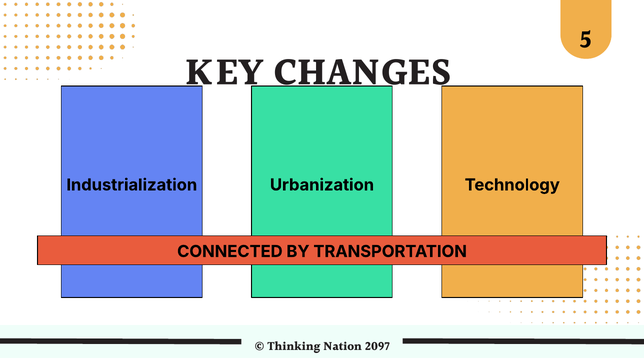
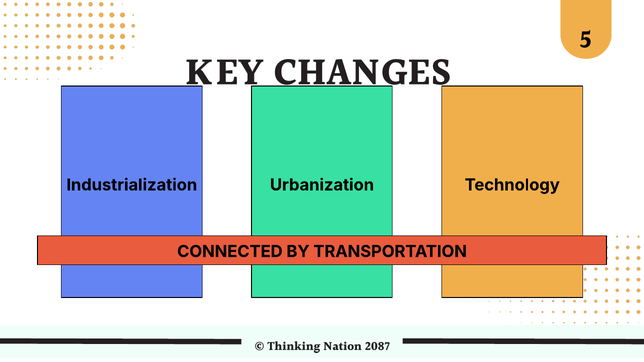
2097: 2097 -> 2087
